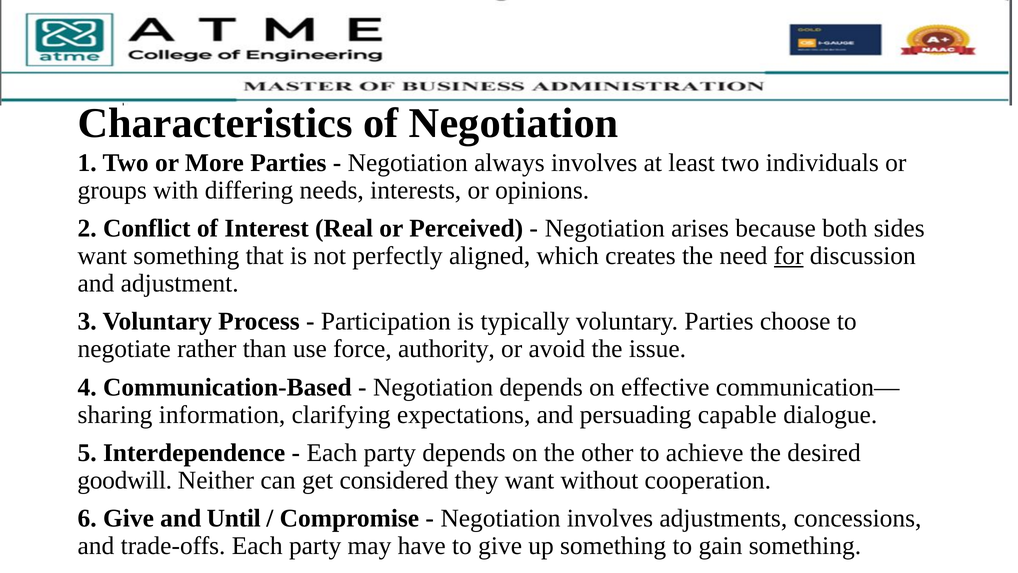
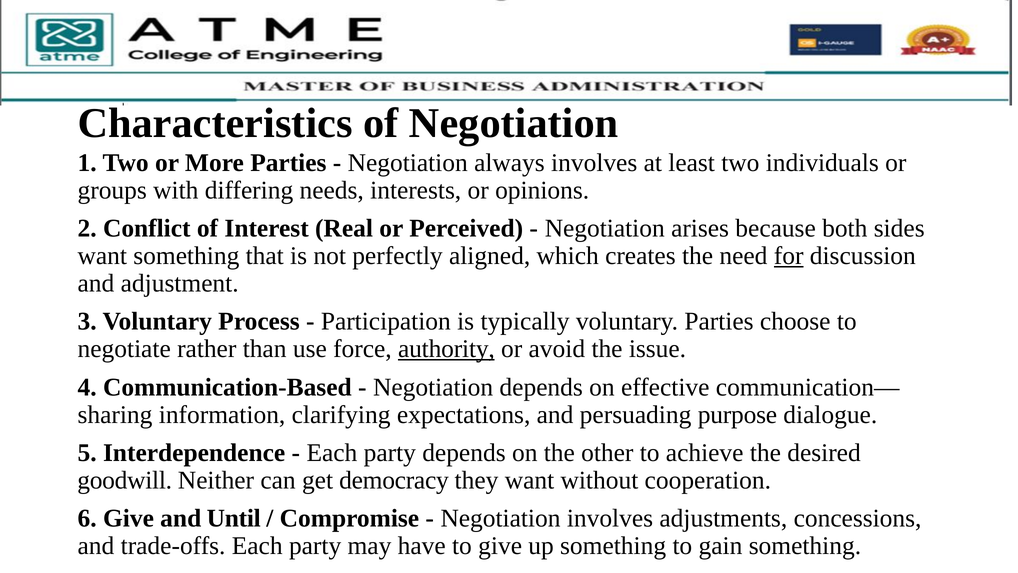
authority underline: none -> present
capable: capable -> purpose
considered: considered -> democracy
